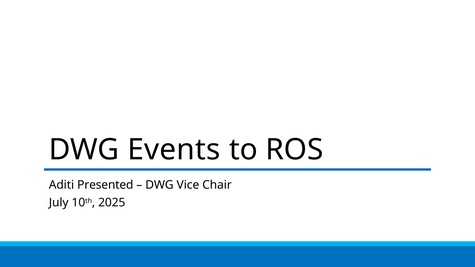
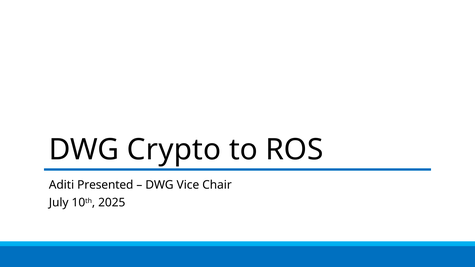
Events: Events -> Crypto
